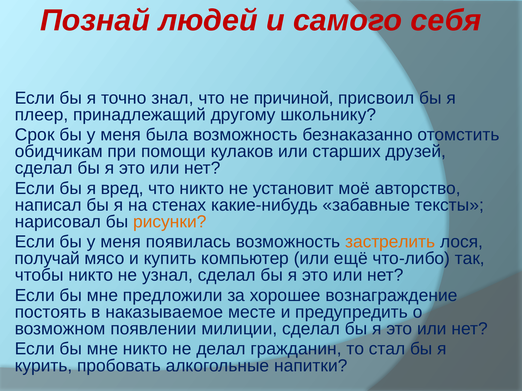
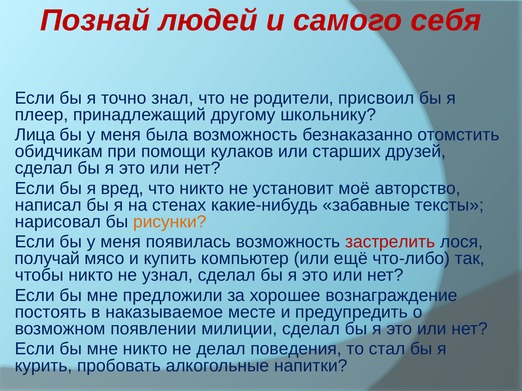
причиной: причиной -> родители
Срок: Срок -> Лица
застрелить colour: orange -> red
гражданин: гражданин -> поведения
